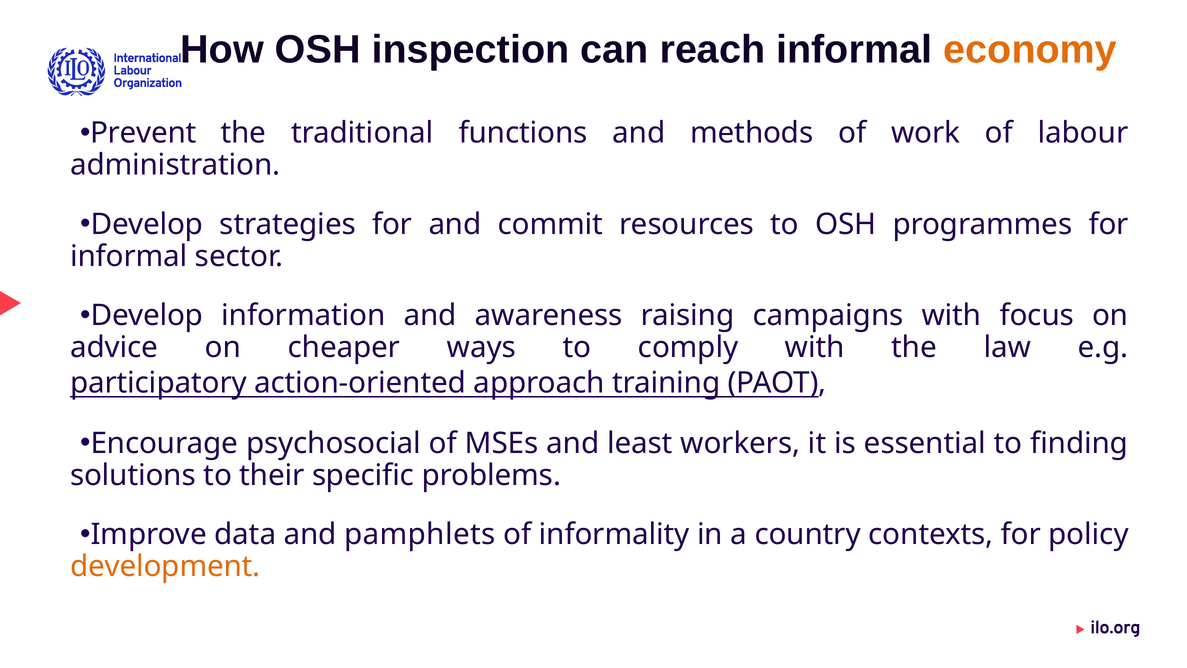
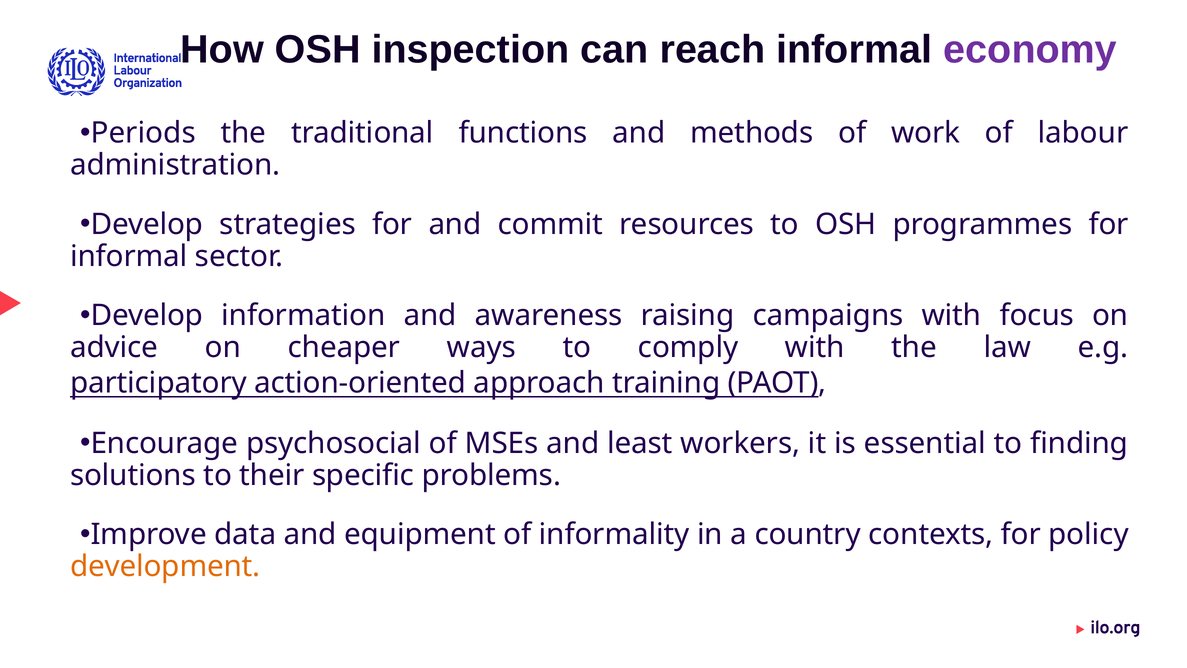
economy colour: orange -> purple
Prevent: Prevent -> Periods
pamphlets: pamphlets -> equipment
